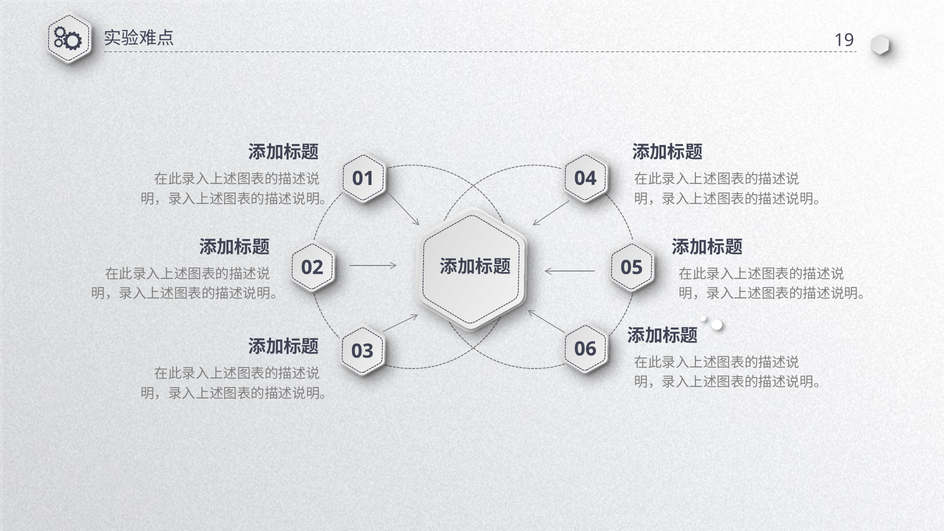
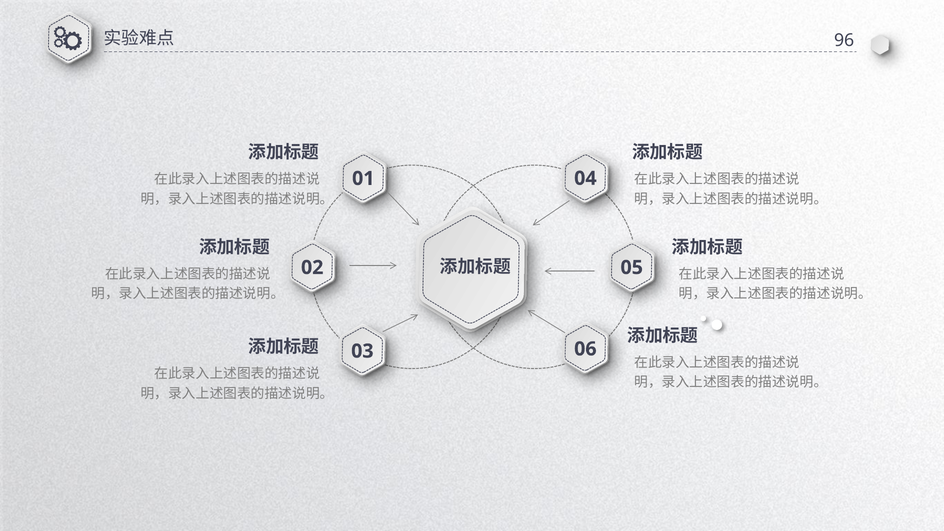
19: 19 -> 96
